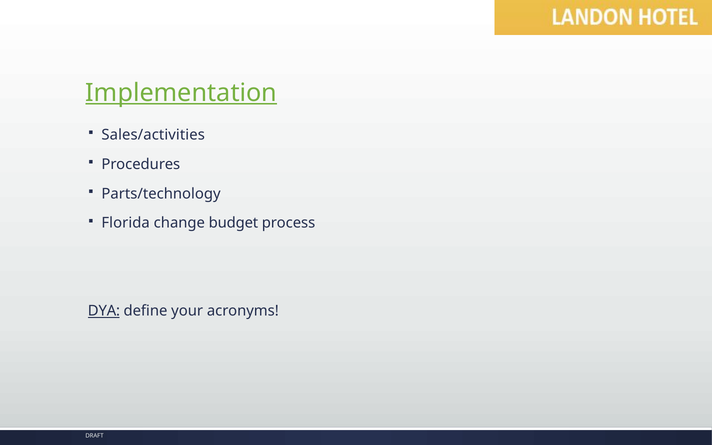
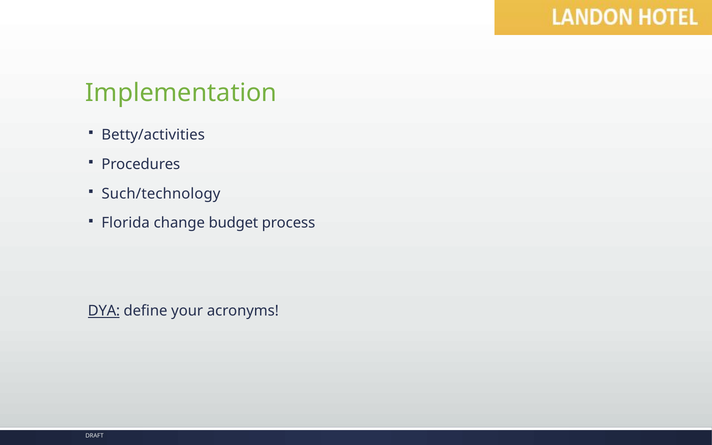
Implementation underline: present -> none
Sales/activities: Sales/activities -> Betty/activities
Parts/technology: Parts/technology -> Such/technology
